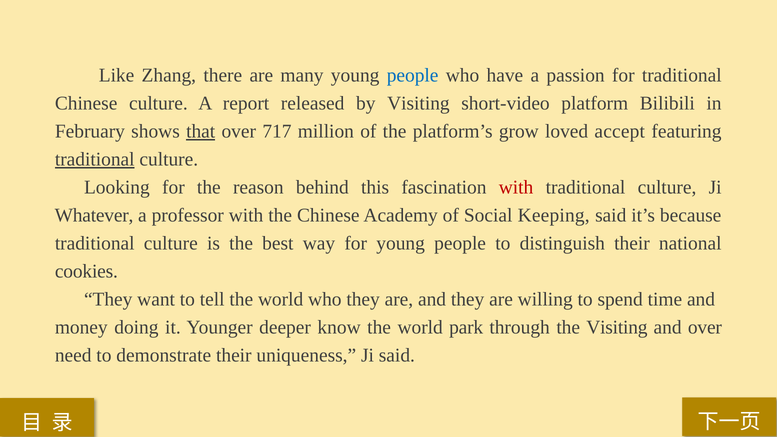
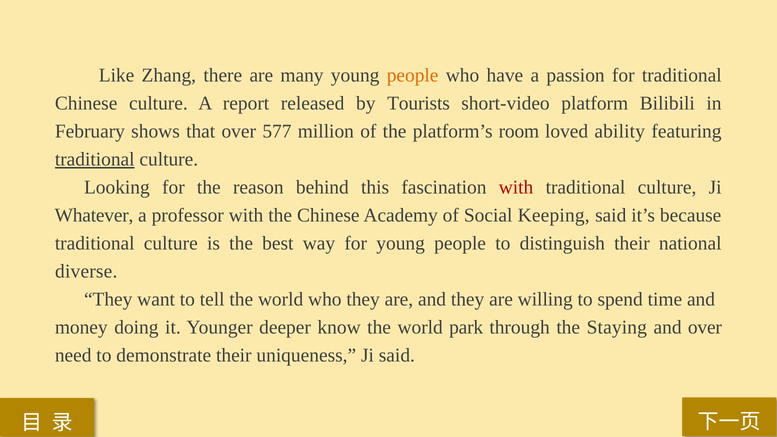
people at (413, 75) colour: blue -> orange
by Visiting: Visiting -> Tourists
that underline: present -> none
717: 717 -> 577
grow: grow -> room
accept: accept -> ability
cookies: cookies -> diverse
the Visiting: Visiting -> Staying
